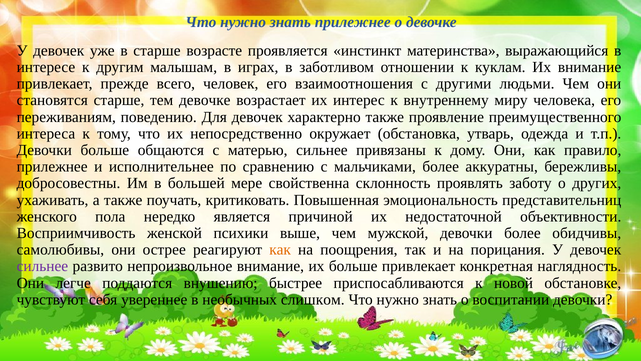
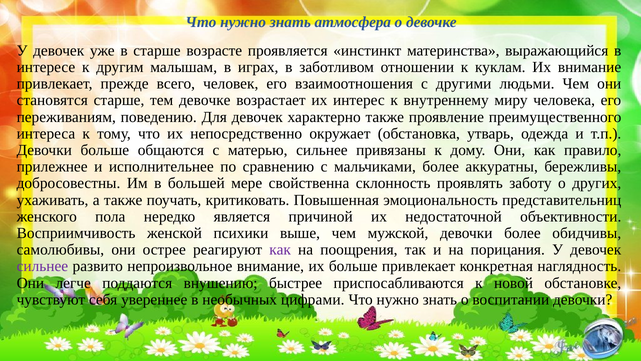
знать прилежнее: прилежнее -> атмосфера
как at (280, 250) colour: orange -> purple
слишком: слишком -> цифрами
